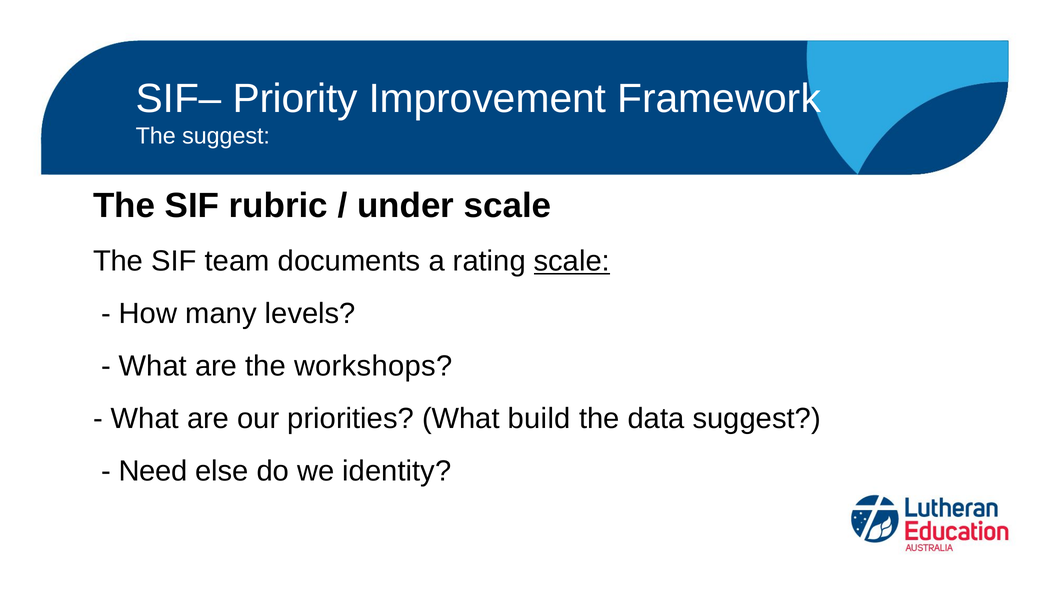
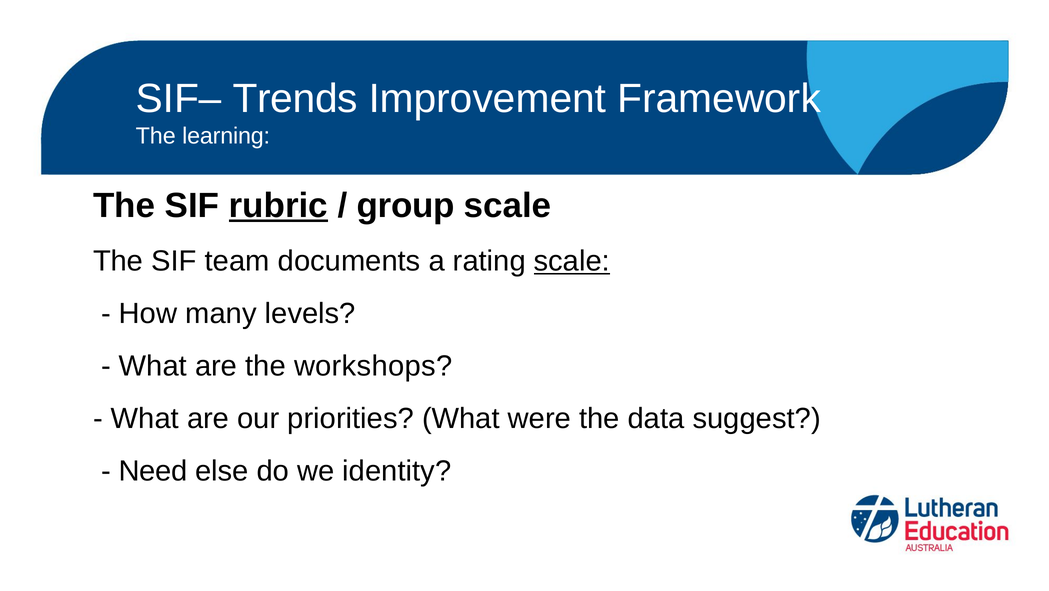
Priority: Priority -> Trends
The suggest: suggest -> learning
rubric underline: none -> present
under: under -> group
build: build -> were
